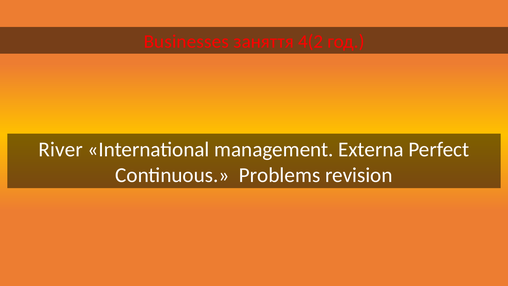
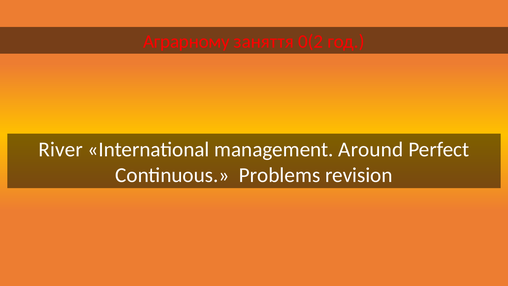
Businesses: Businesses -> Аграрному
4(2: 4(2 -> 0(2
Externa: Externa -> Around
